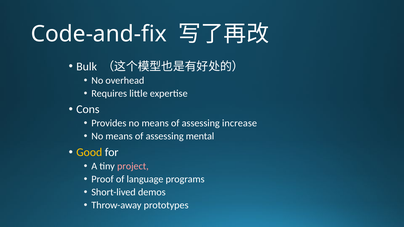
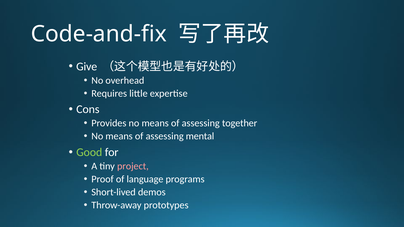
Bulk: Bulk -> Give
increase: increase -> together
Good colour: yellow -> light green
